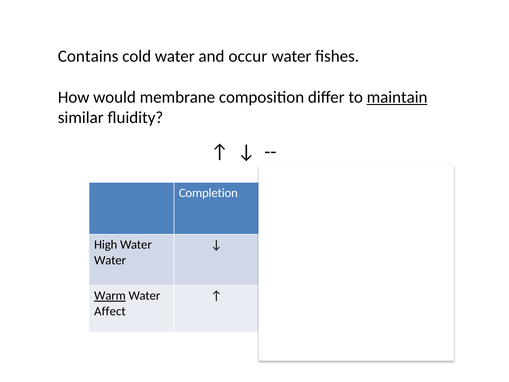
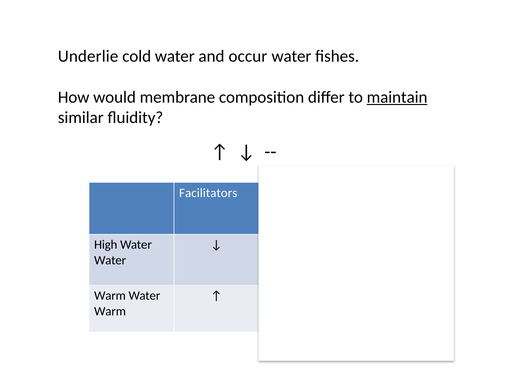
Contains: Contains -> Underlie
Completion: Completion -> Facilitators
Warm at (110, 295) underline: present -> none
Affect at (110, 311): Affect -> Warm
